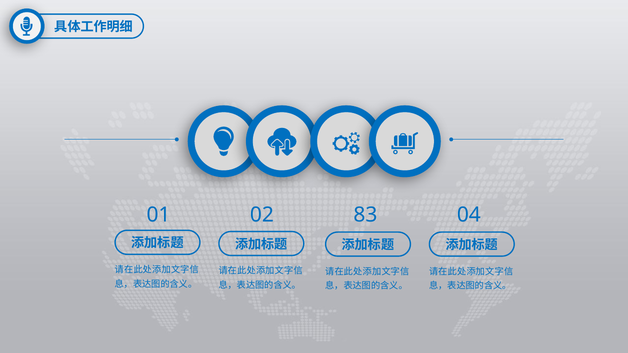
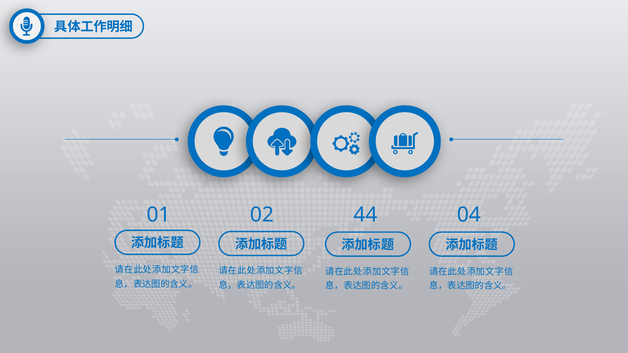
83: 83 -> 44
